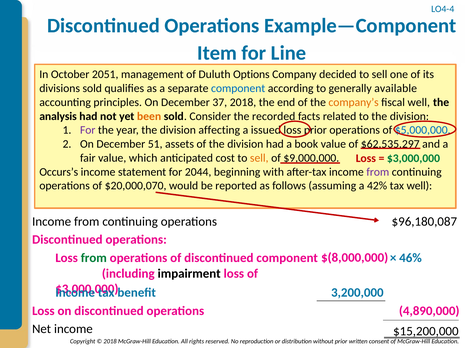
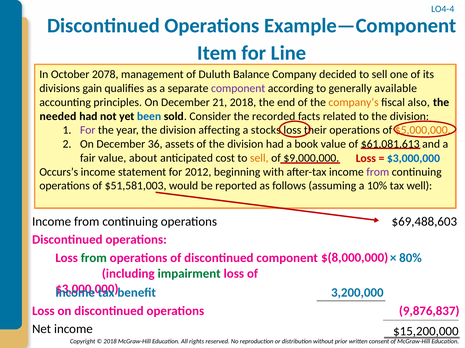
2051: 2051 -> 2078
Options: Options -> Balance
divisions sold: sold -> gain
component at (238, 89) colour: blue -> purple
37: 37 -> 21
fiscal well: well -> also
analysis: analysis -> needed
been colour: orange -> blue
issued: issued -> stocks
loss prior: prior -> their
$5,000,000 colour: blue -> orange
51: 51 -> 36
$62,535,297: $62,535,297 -> $61,081,613
which: which -> about
$3,000,000 at (413, 159) colour: green -> blue
2044: 2044 -> 2012
$20,000,070: $20,000,070 -> $51,581,003
42%: 42% -> 10%
$96,180,087: $96,180,087 -> $69,488,603
46%: 46% -> 80%
impairment colour: black -> green
4,890,000: 4,890,000 -> 9,876,837
